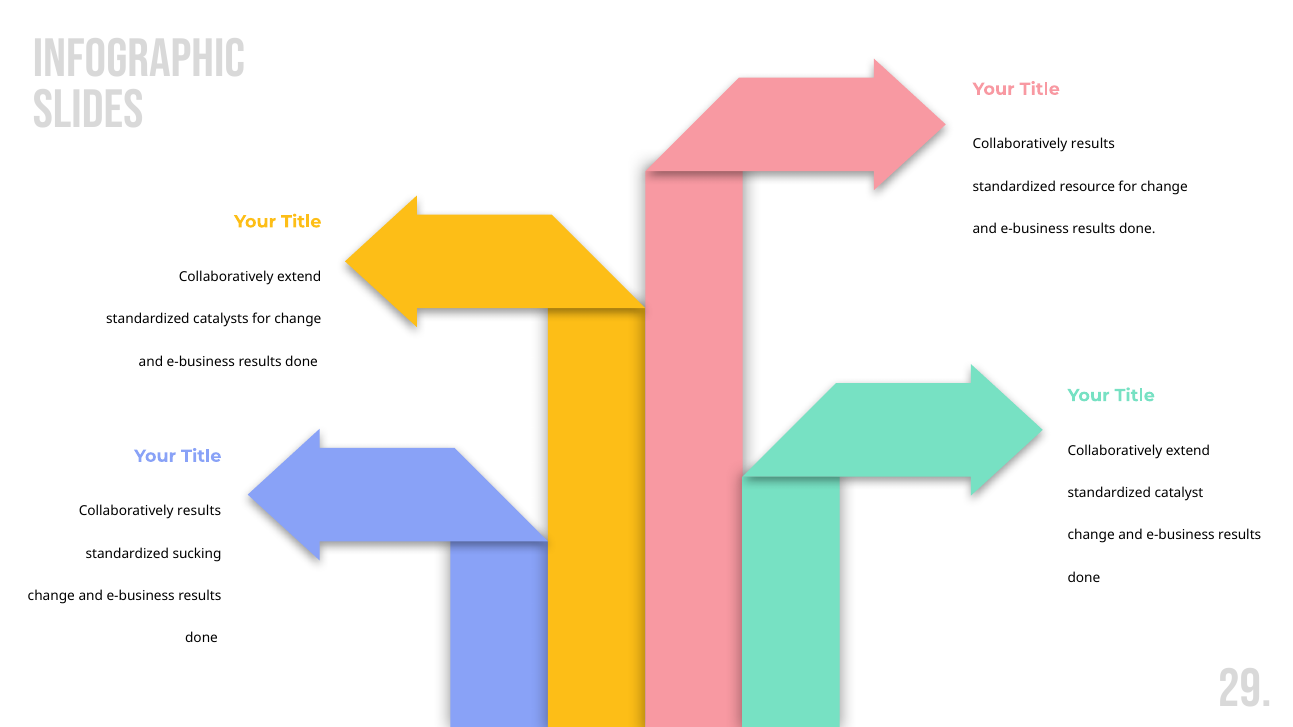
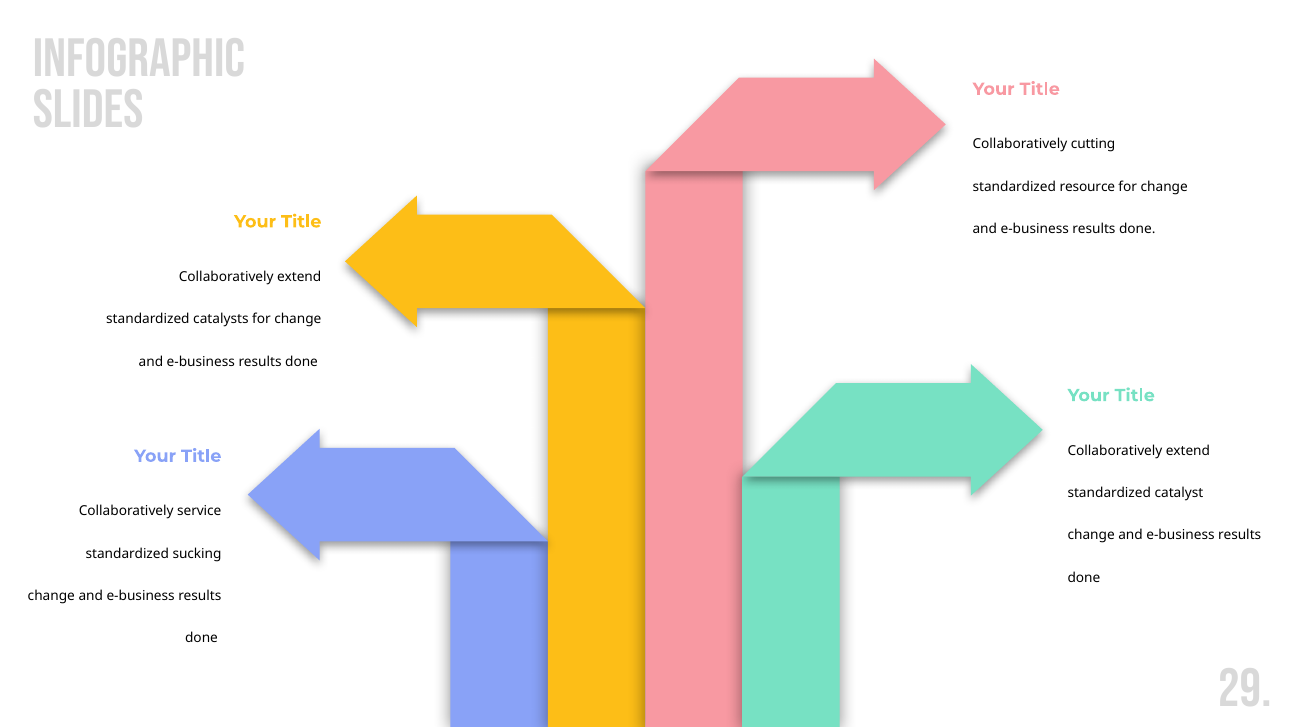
results at (1093, 144): results -> cutting
results at (199, 512): results -> service
